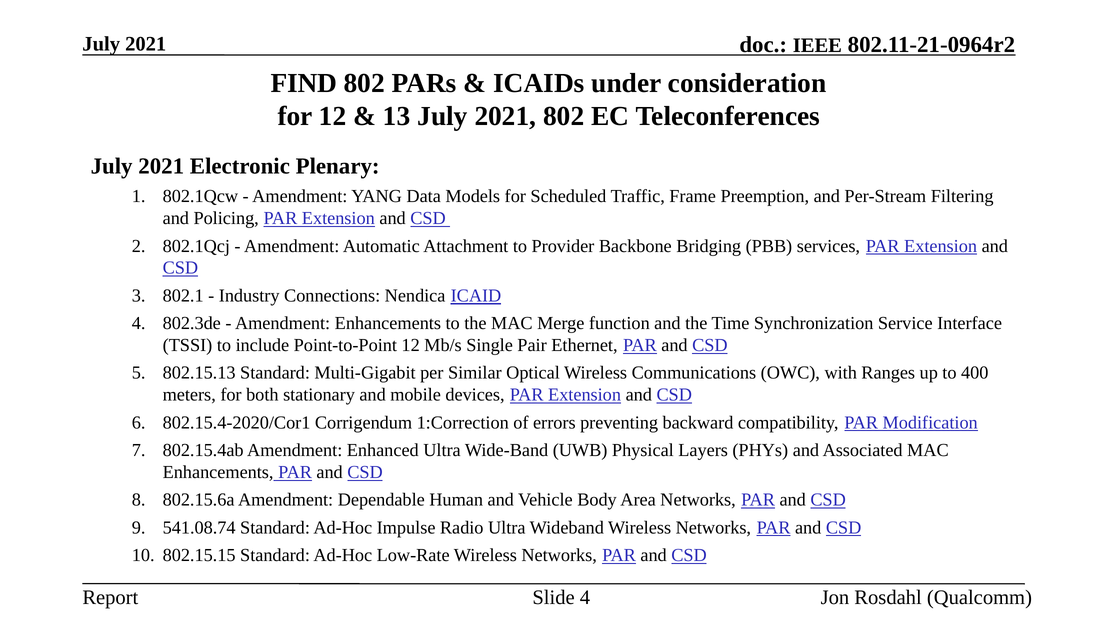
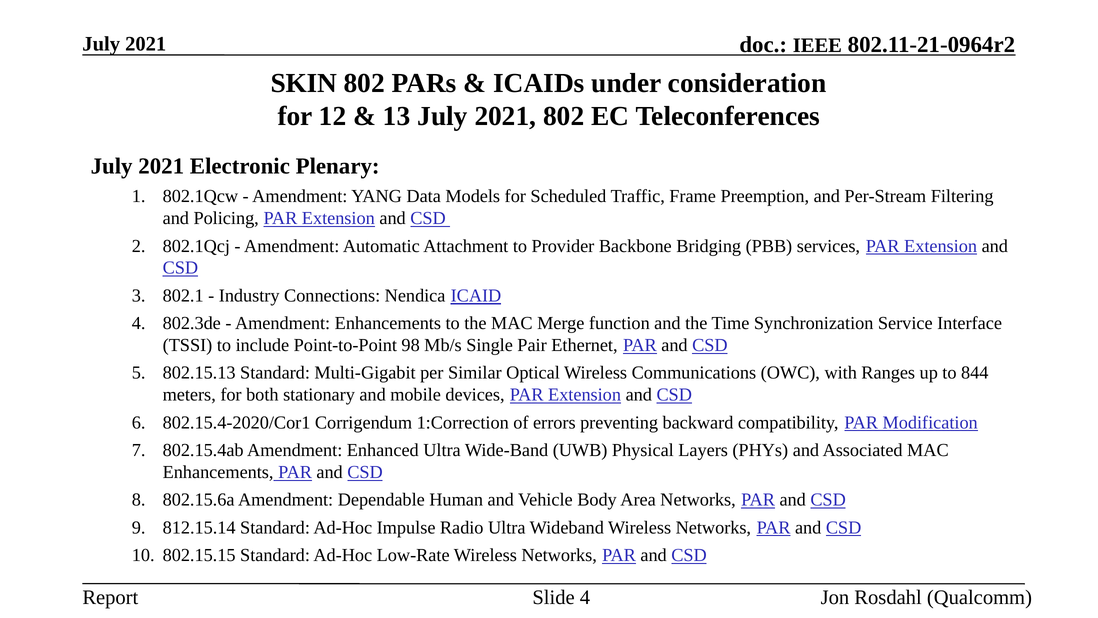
FIND: FIND -> SKIN
Point-to-Point 12: 12 -> 98
400: 400 -> 844
541.08.74: 541.08.74 -> 812.15.14
